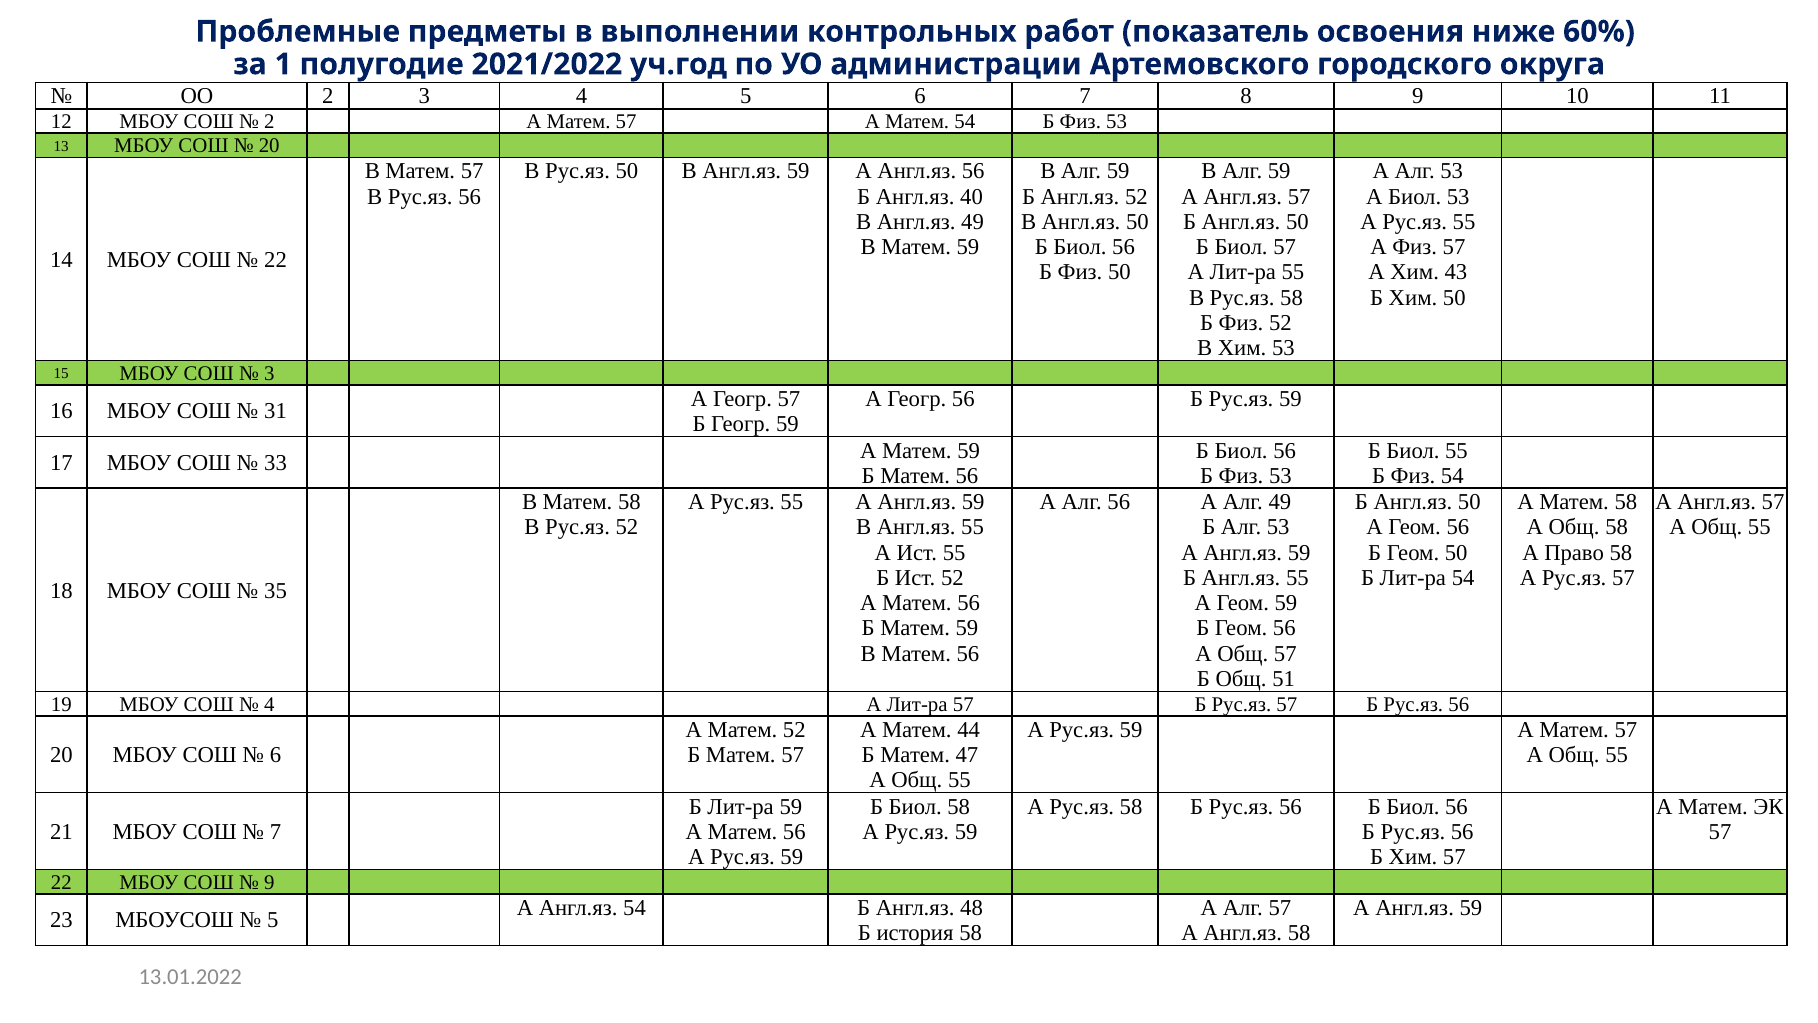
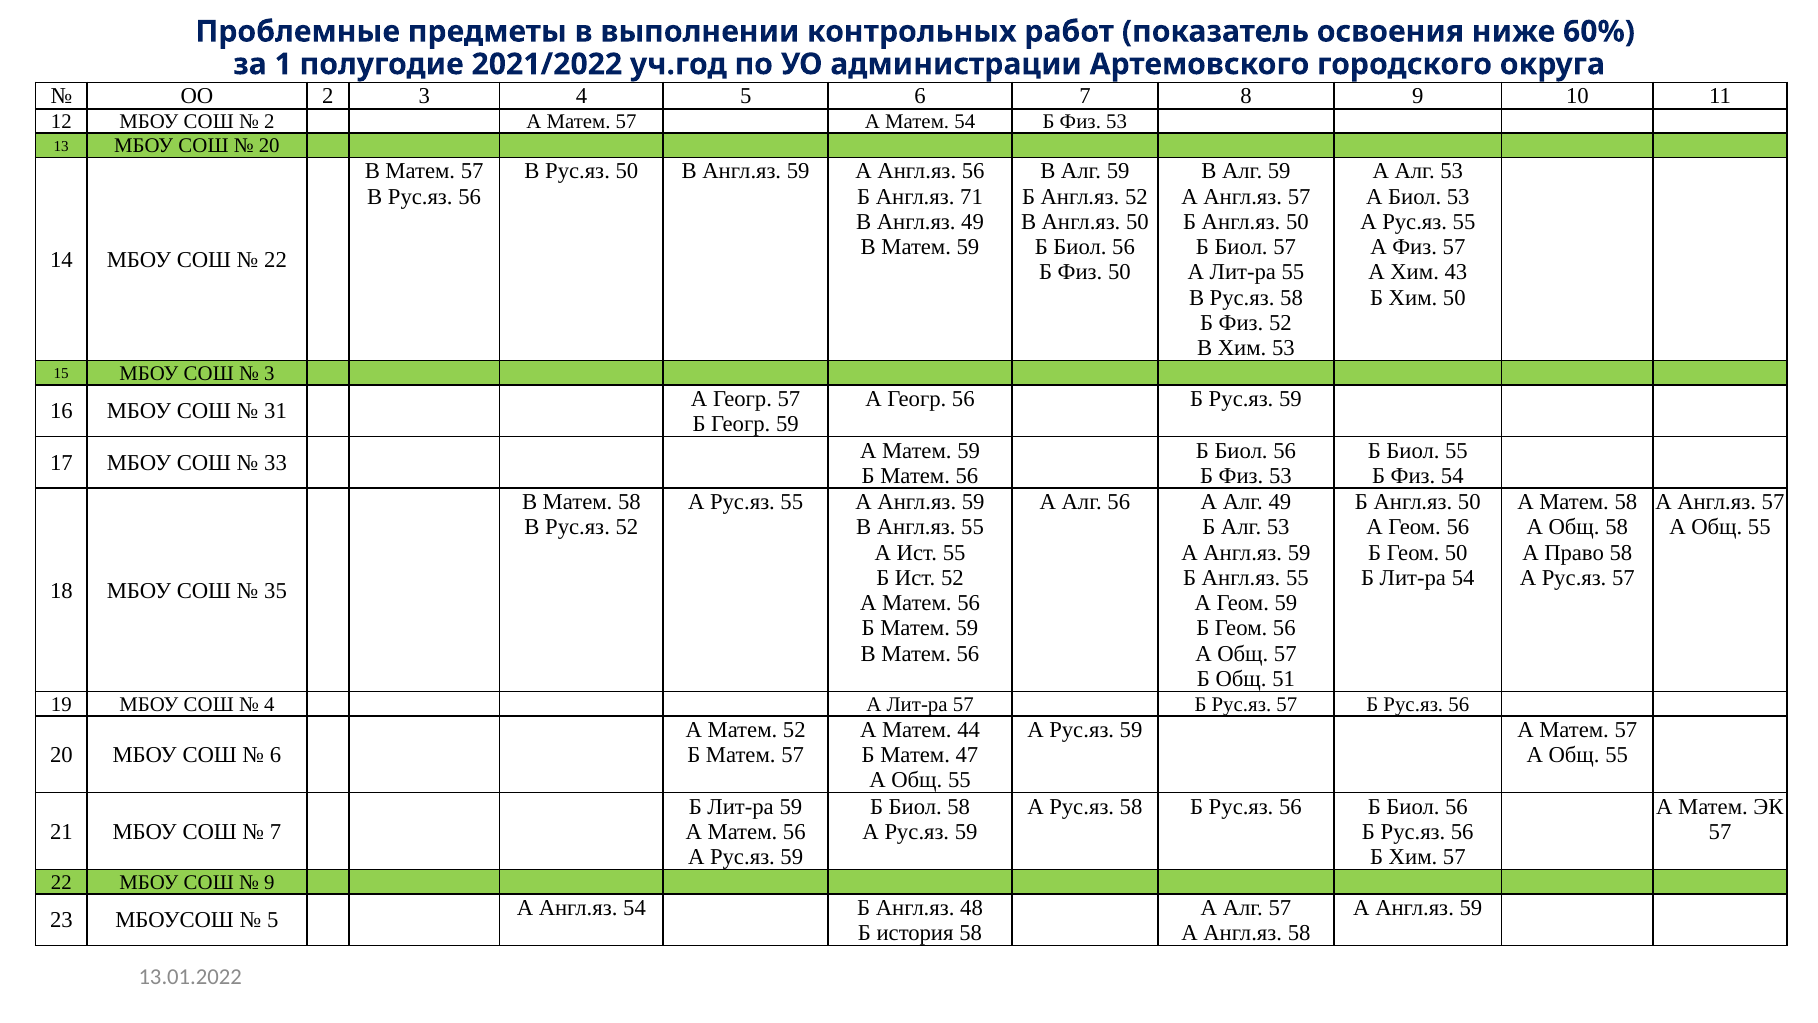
40: 40 -> 71
